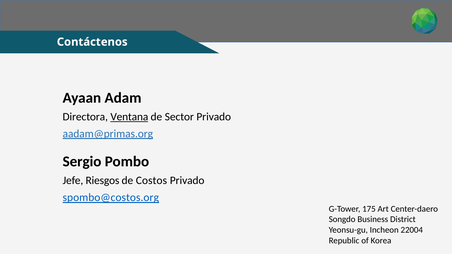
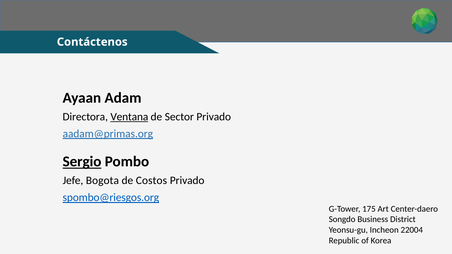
Sergio underline: none -> present
Riesgos: Riesgos -> Bogota
spombo@costos.org: spombo@costos.org -> spombo@riesgos.org
